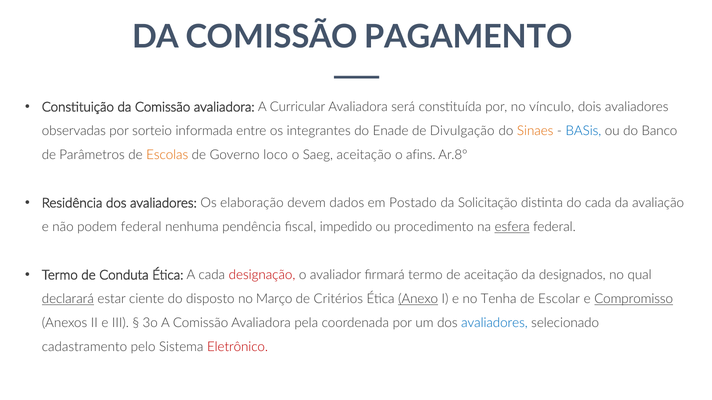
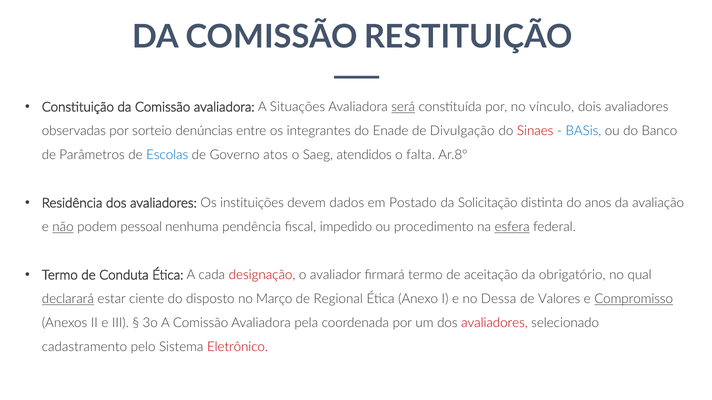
PAGAMENTO: PAGAMENTO -> RESTITUIÇÃO
Curricular: Curricular -> Situações
será underline: none -> present
informada: informada -> denúncias
Sinaes colour: orange -> red
Escolas colour: orange -> blue
loco: loco -> atos
Saeg aceitação: aceitação -> atendidos
afins: afins -> falta
elaboração: elaboração -> instituições
do cada: cada -> anos
não underline: none -> present
podem federal: federal -> pessoal
designados: designados -> obrigatório
Critérios: Critérios -> Regional
Anexo underline: present -> none
Tenha: Tenha -> Dessa
Escolar: Escolar -> Valores
avaliadores at (494, 323) colour: blue -> red
